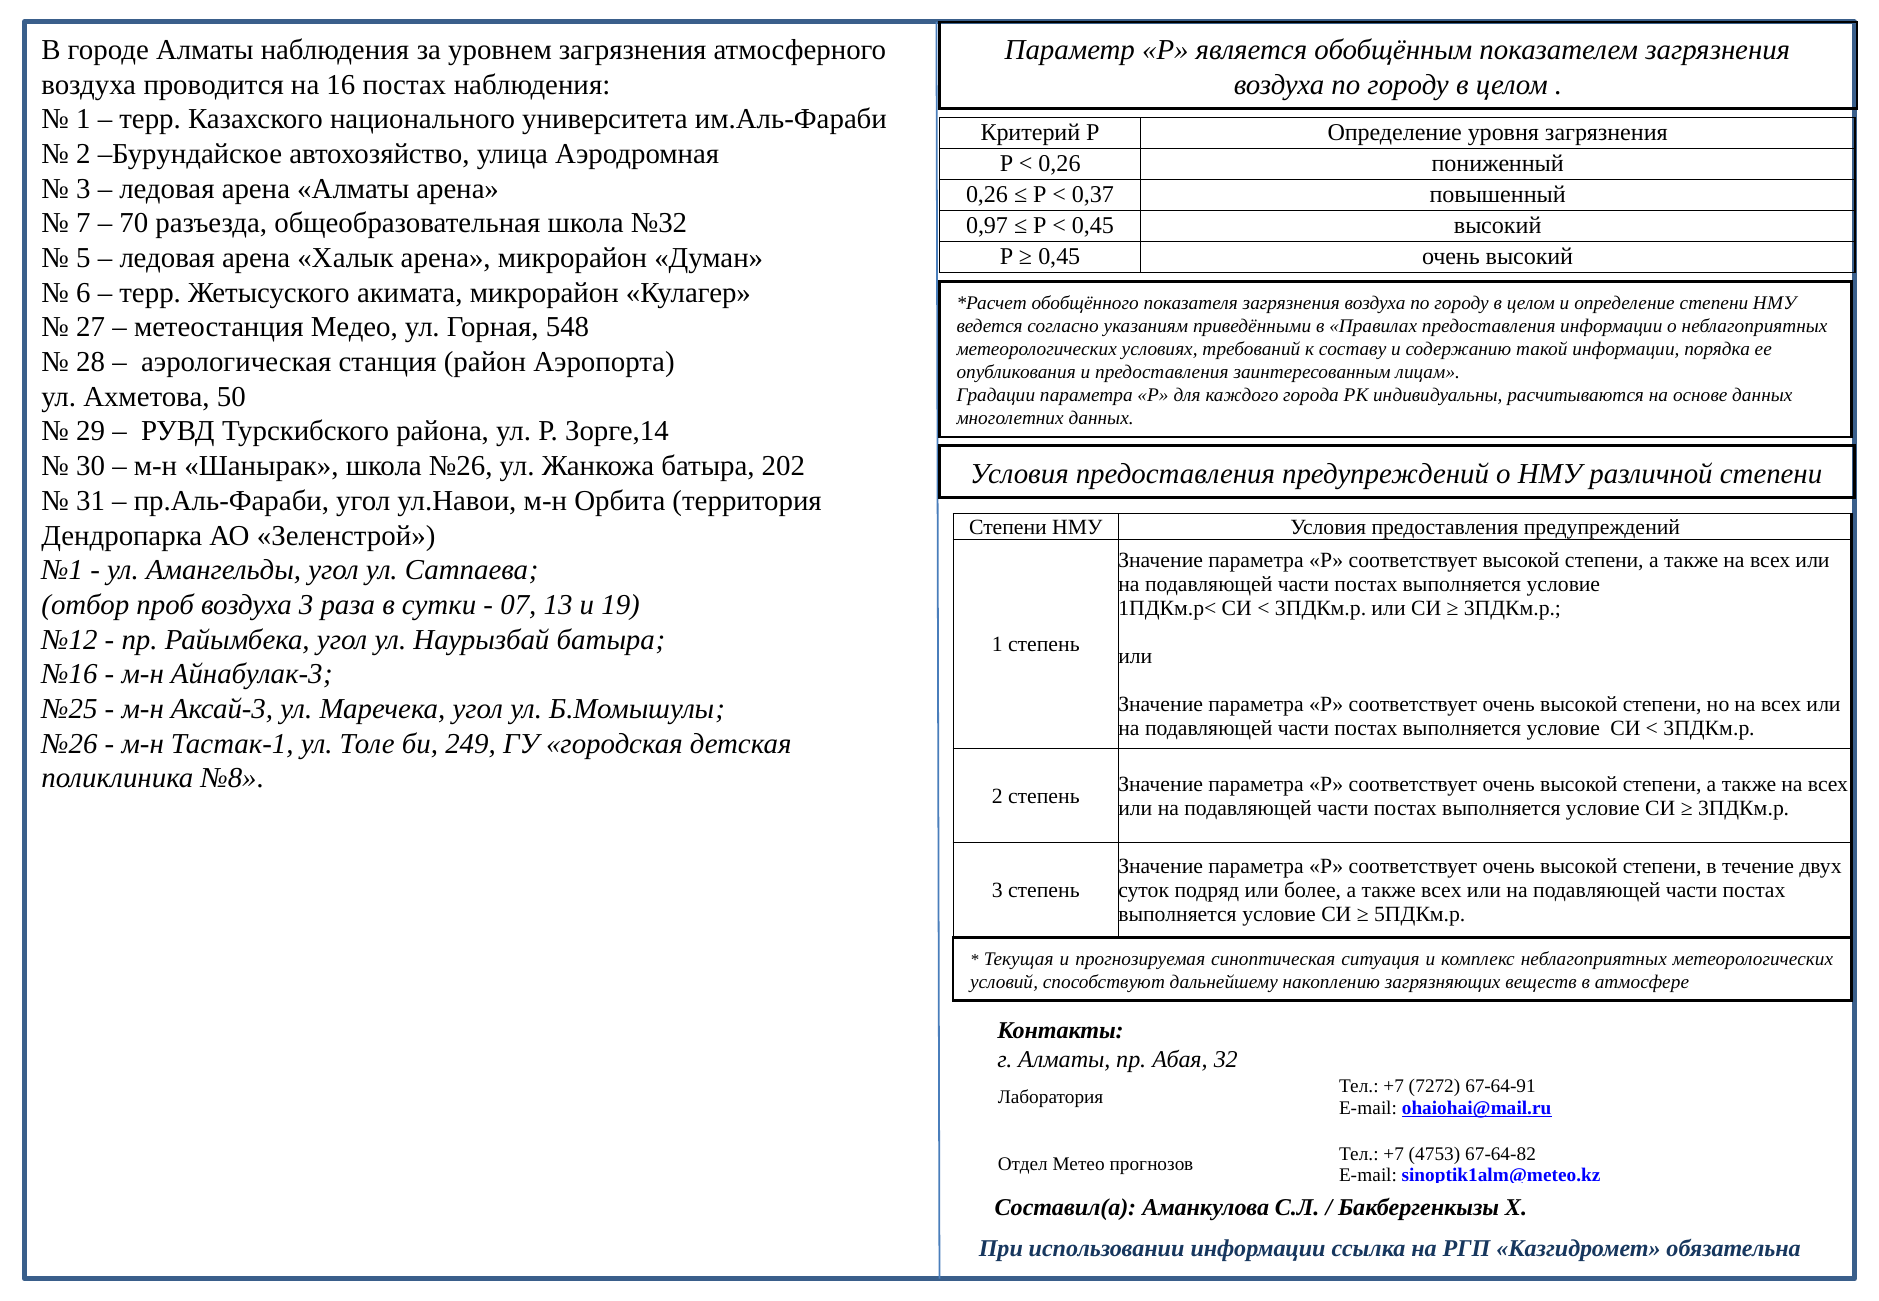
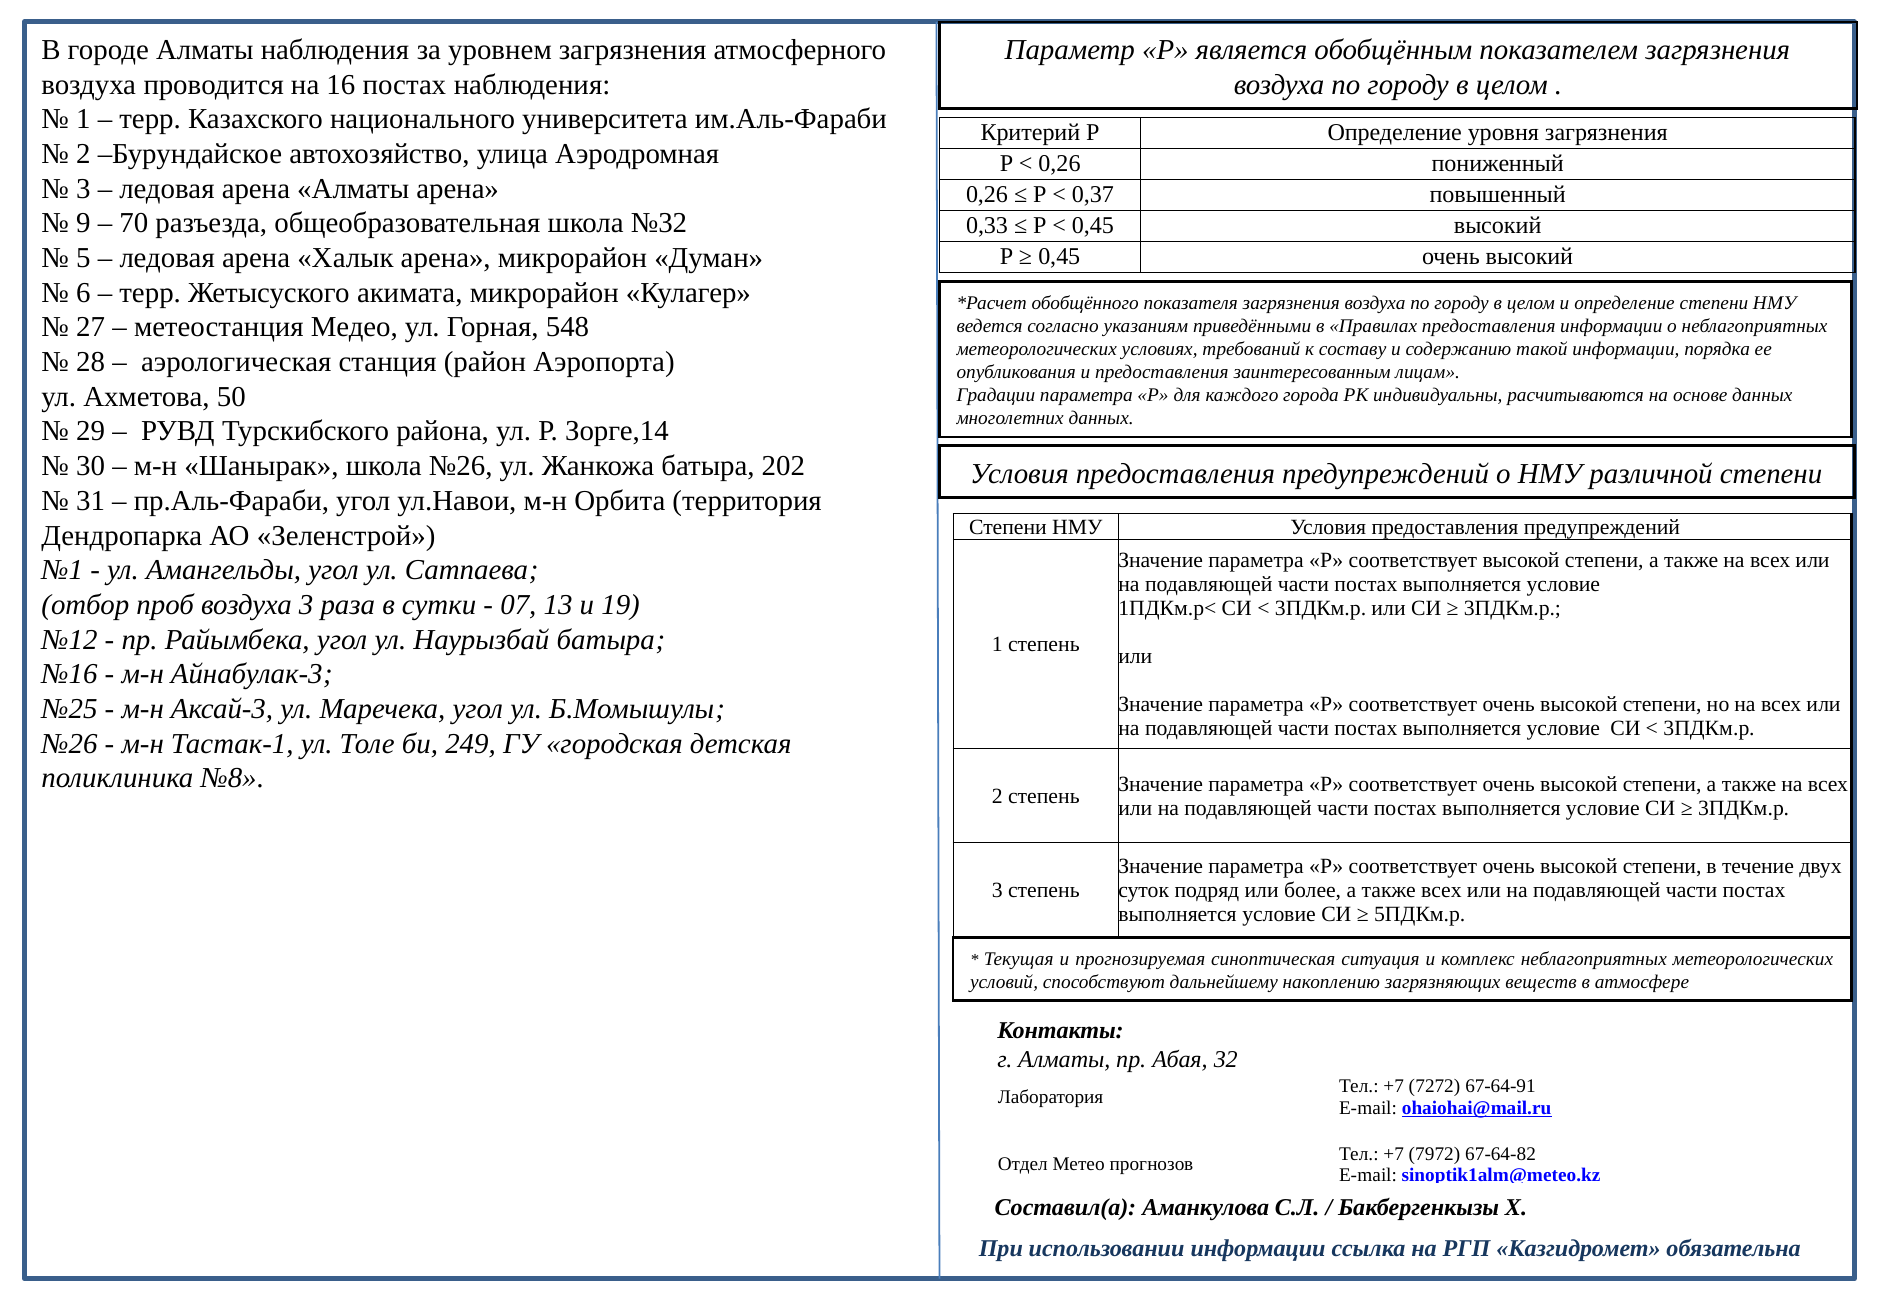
7: 7 -> 9
0,97: 0,97 -> 0,33
4753: 4753 -> 7972
